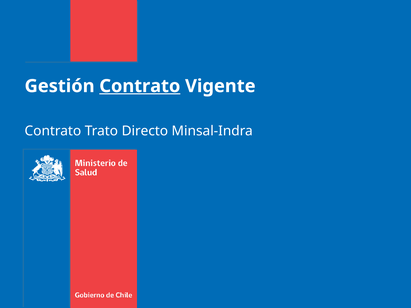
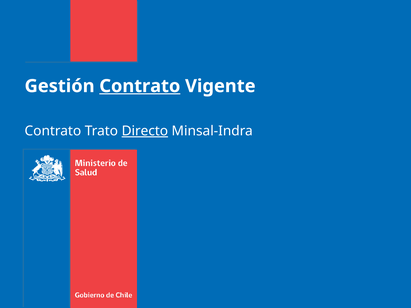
Directo underline: none -> present
